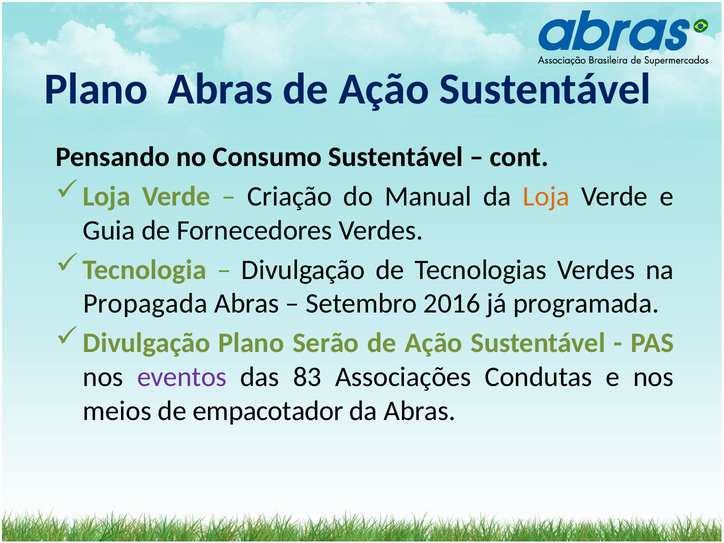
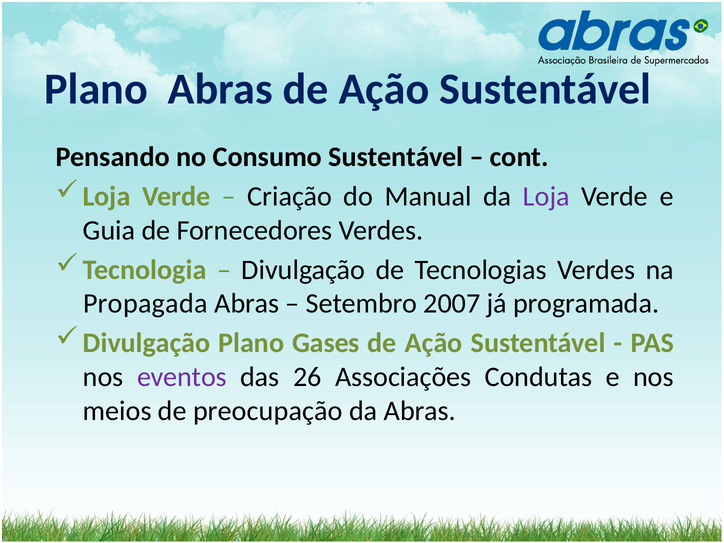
Loja at (546, 197) colour: orange -> purple
2016: 2016 -> 2007
Serão: Serão -> Gases
83: 83 -> 26
empacotador: empacotador -> preocupação
